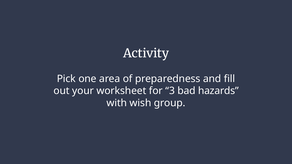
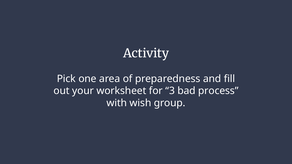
hazards: hazards -> process
